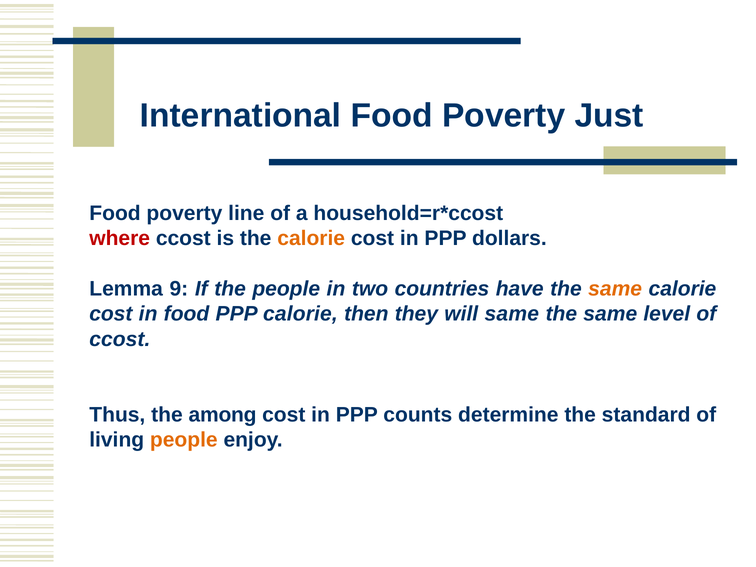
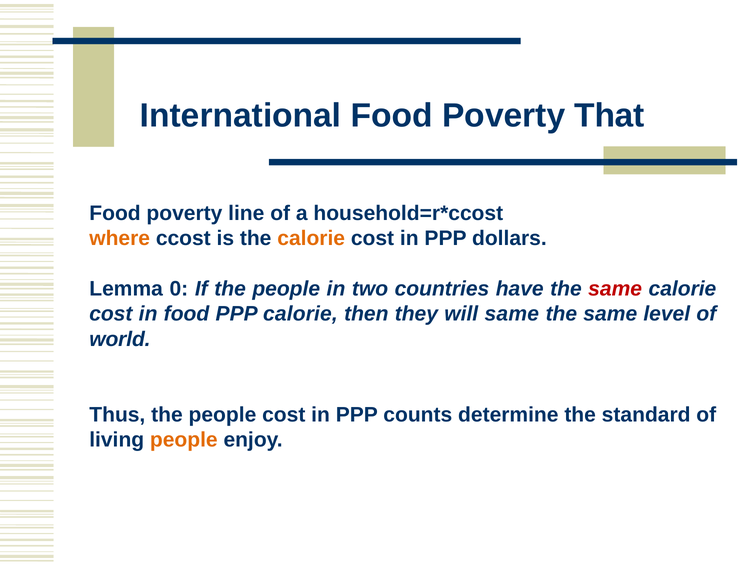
Just: Just -> That
where colour: red -> orange
9: 9 -> 0
same at (615, 289) colour: orange -> red
ccost at (120, 339): ccost -> world
Thus the among: among -> people
